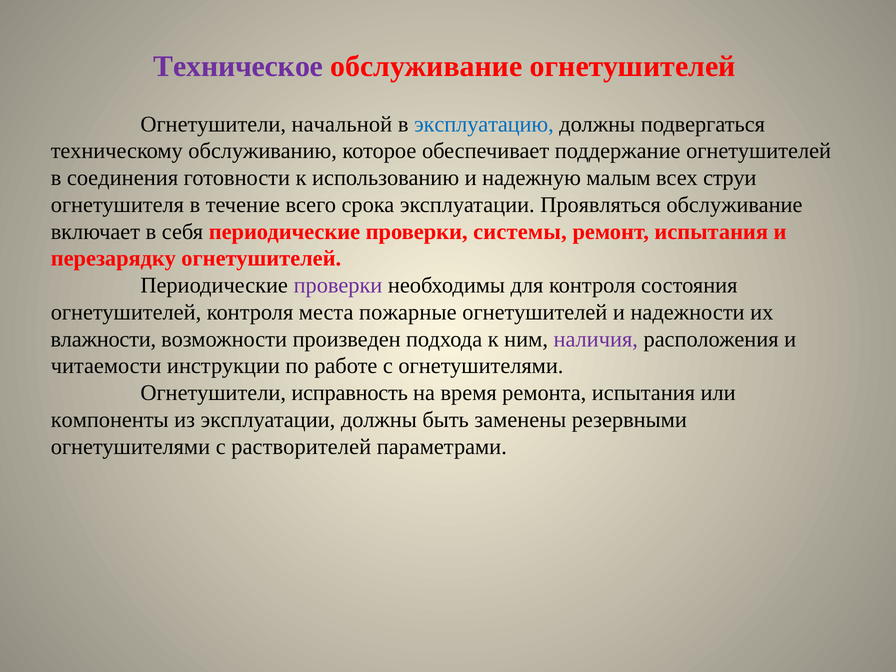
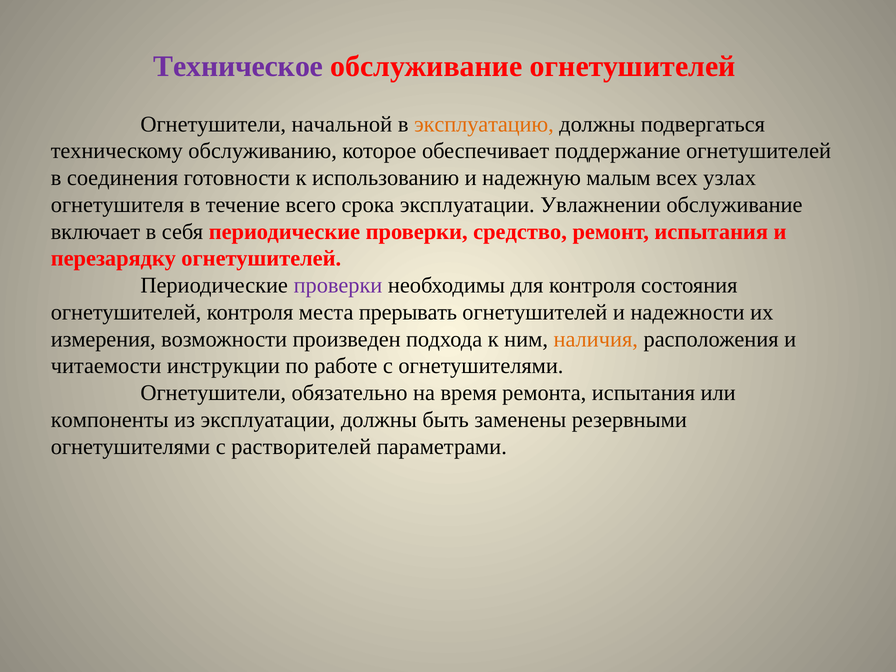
эксплуатацию colour: blue -> orange
струи: струи -> узлах
Проявляться: Проявляться -> Увлажнении
системы: системы -> средство
пожарные: пожарные -> прерывать
влажности: влажности -> измерения
наличия colour: purple -> orange
исправность: исправность -> обязательно
